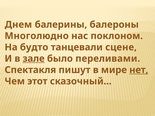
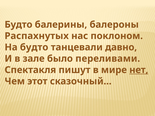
Днем at (18, 25): Днем -> Будто
Многолюдно: Многолюдно -> Распахнутых
сцене: сцене -> давно
зале underline: present -> none
